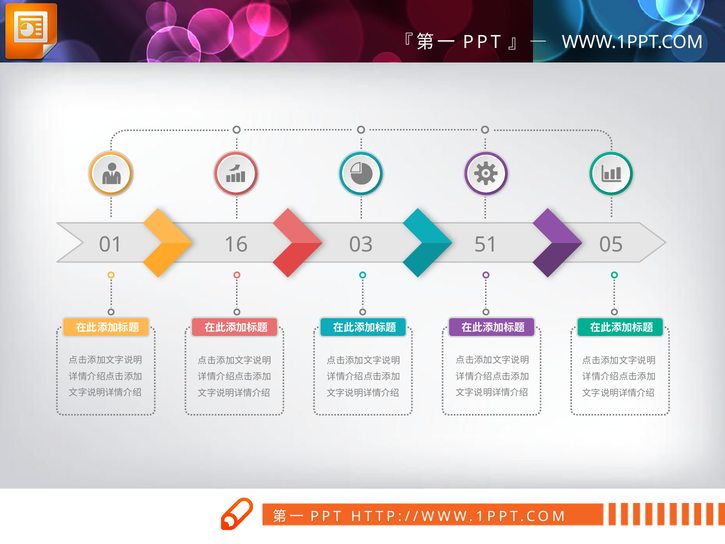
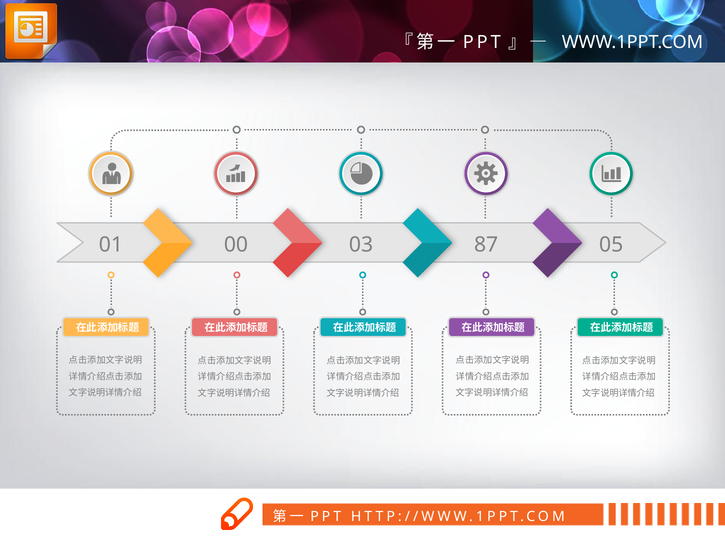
16: 16 -> 00
51: 51 -> 87
